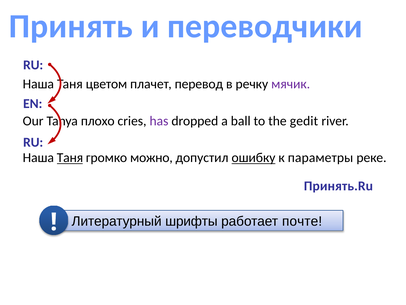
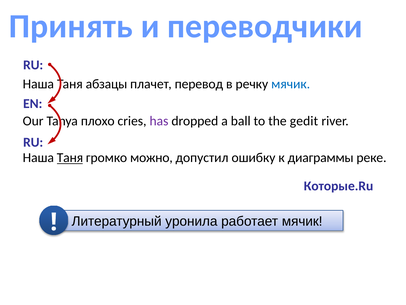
цветом: цветом -> абзацы
мячик at (291, 84) colour: purple -> blue
ошибку underline: present -> none
параметры: параметры -> диаграммы
Принять.Ru: Принять.Ru -> Которые.Ru
шрифты: шрифты -> уронила
работает почте: почте -> мячик
